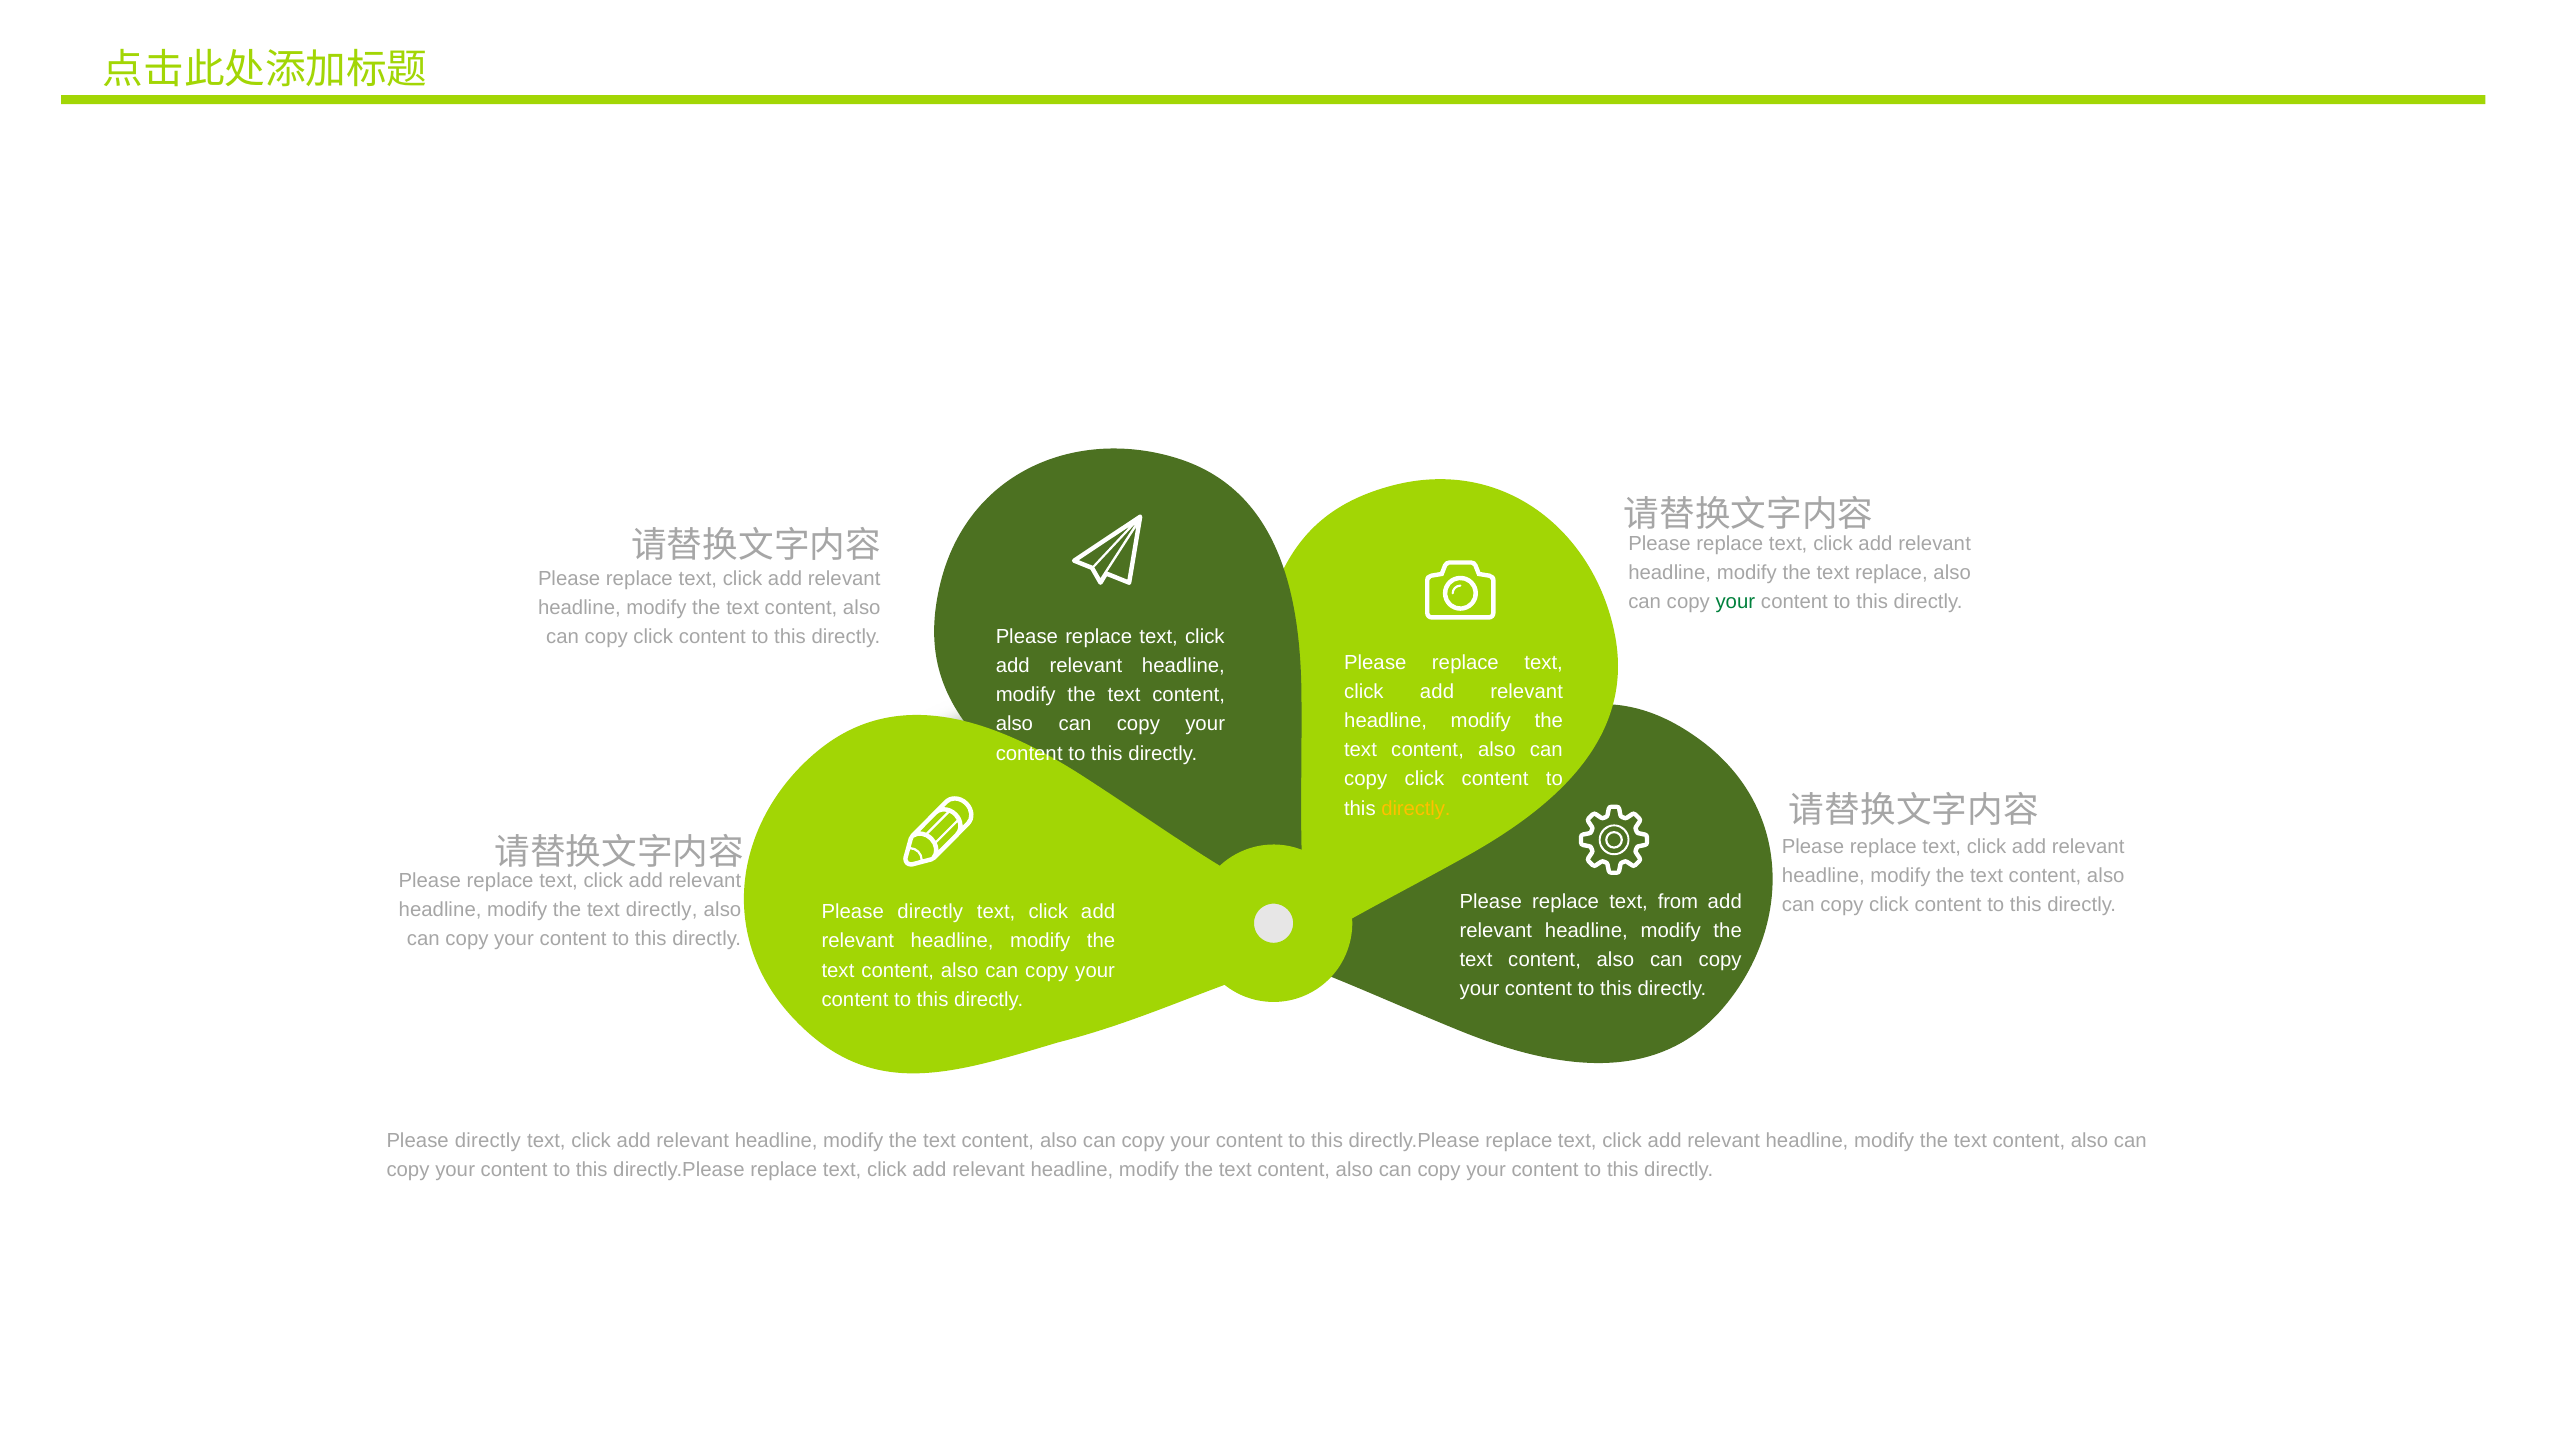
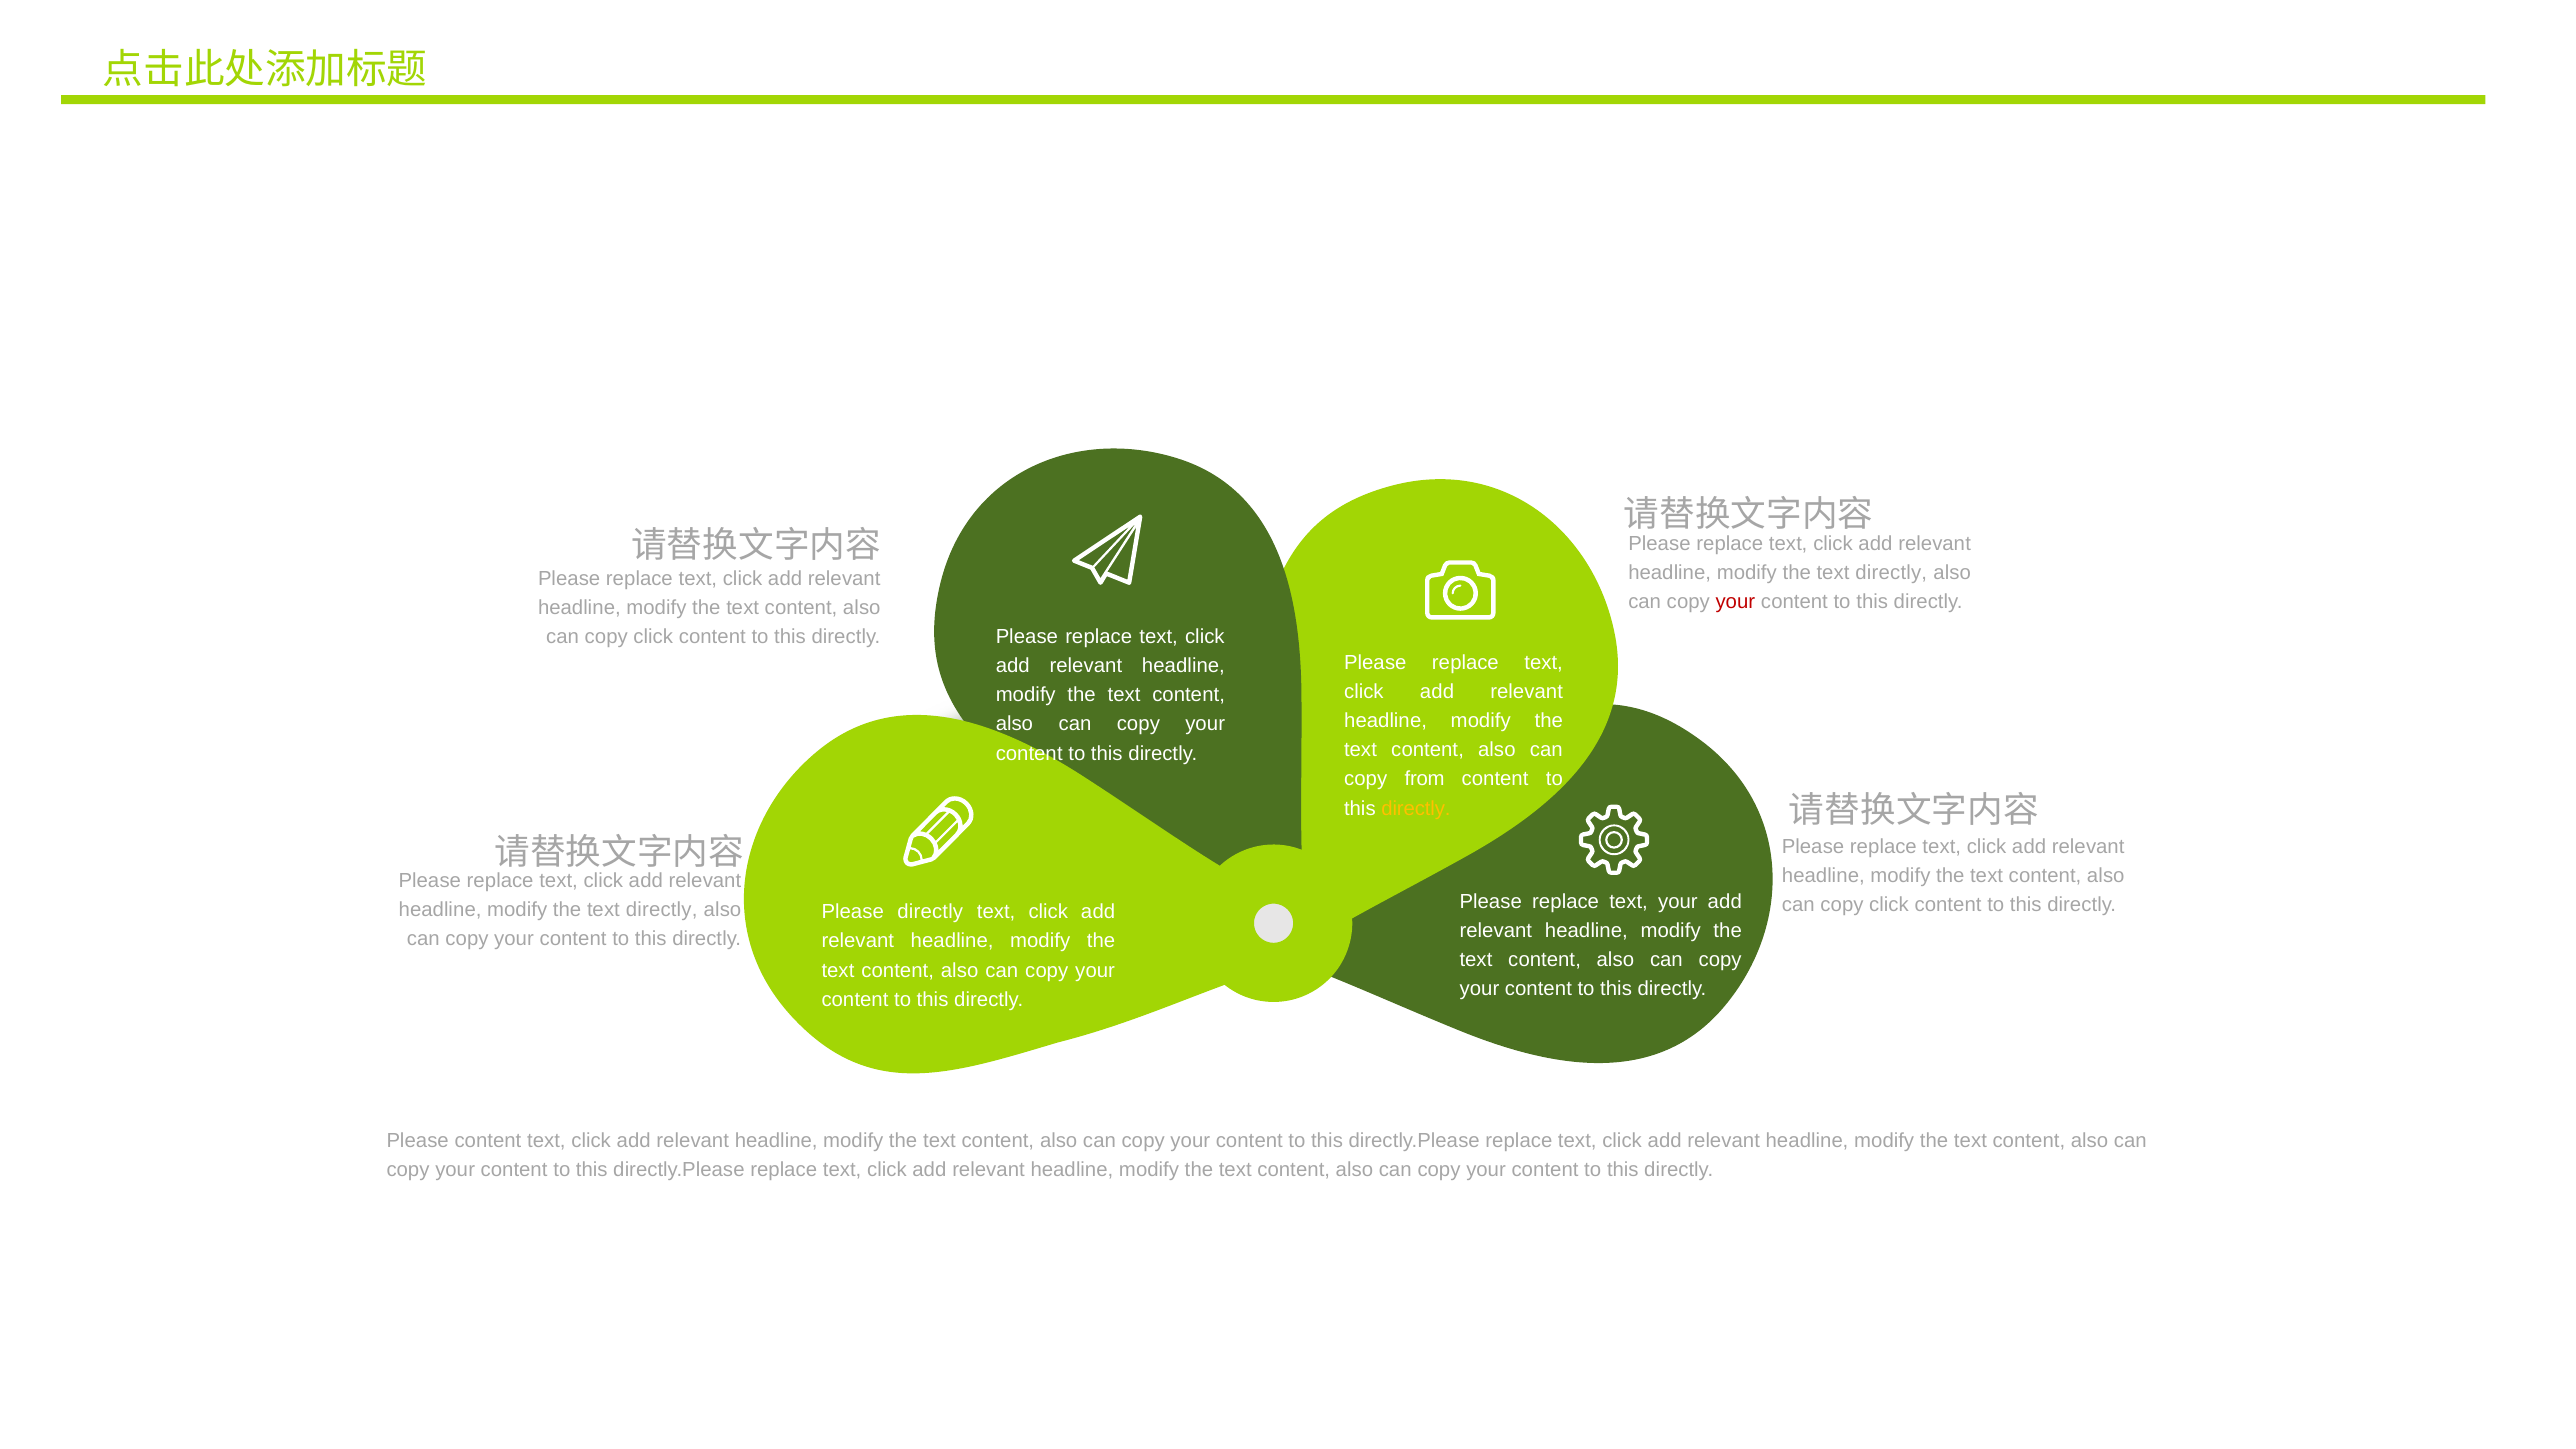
replace at (1891, 573): replace -> directly
your at (1735, 602) colour: green -> red
click at (1424, 779): click -> from
text from: from -> your
directly at (488, 1140): directly -> content
